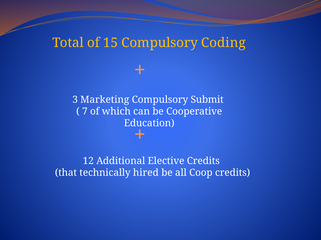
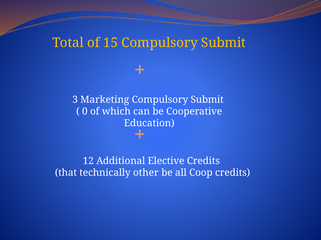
15 Compulsory Coding: Coding -> Submit
7: 7 -> 0
hired: hired -> other
